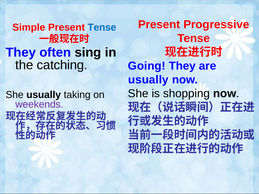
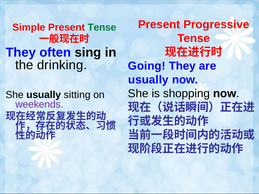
Tense at (102, 27) colour: blue -> green
catching: catching -> drinking
taking: taking -> sitting
